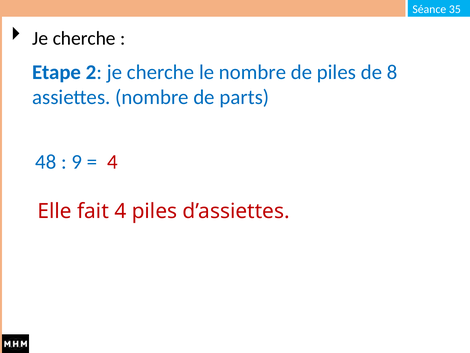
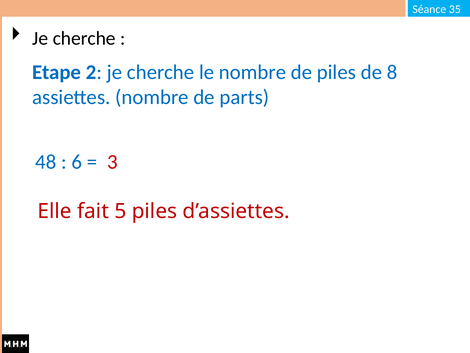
9: 9 -> 6
4 at (112, 162): 4 -> 3
fait 4: 4 -> 5
